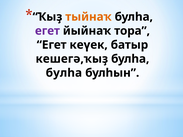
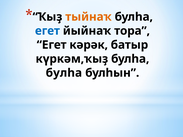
егет at (47, 31) colour: purple -> blue
кеүек: кеүек -> кәрәк
кешегә,ҡыҙ: кешегә,ҡыҙ -> күркәм,ҡыҙ
